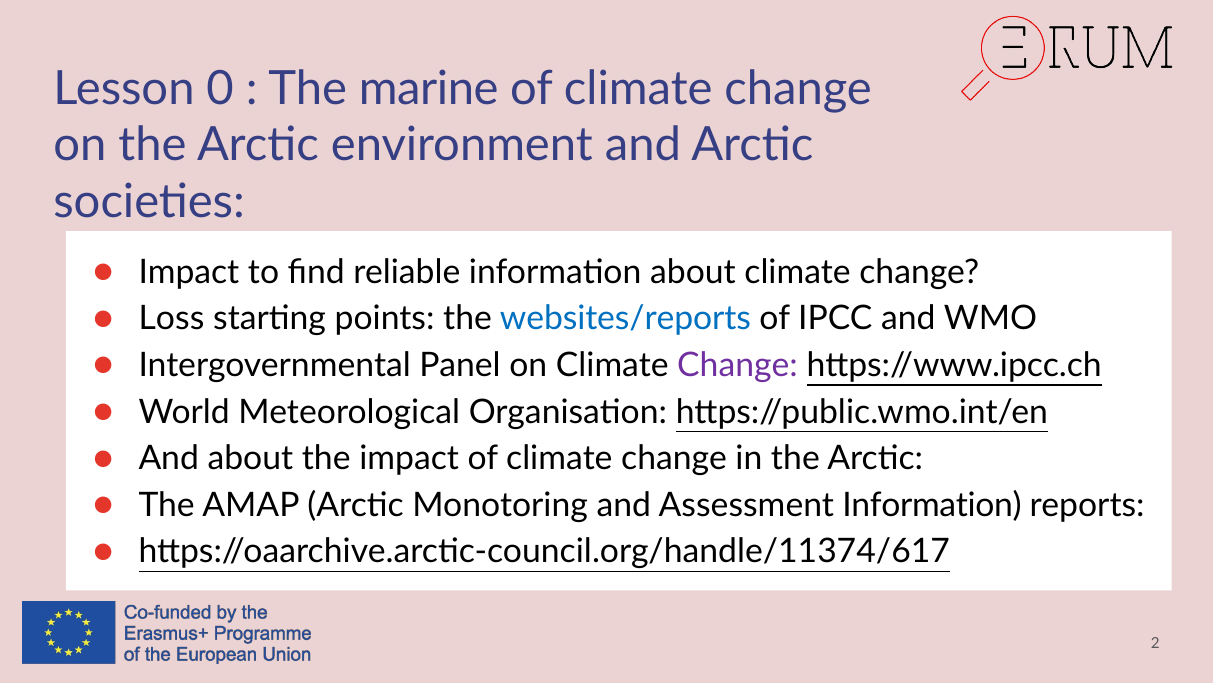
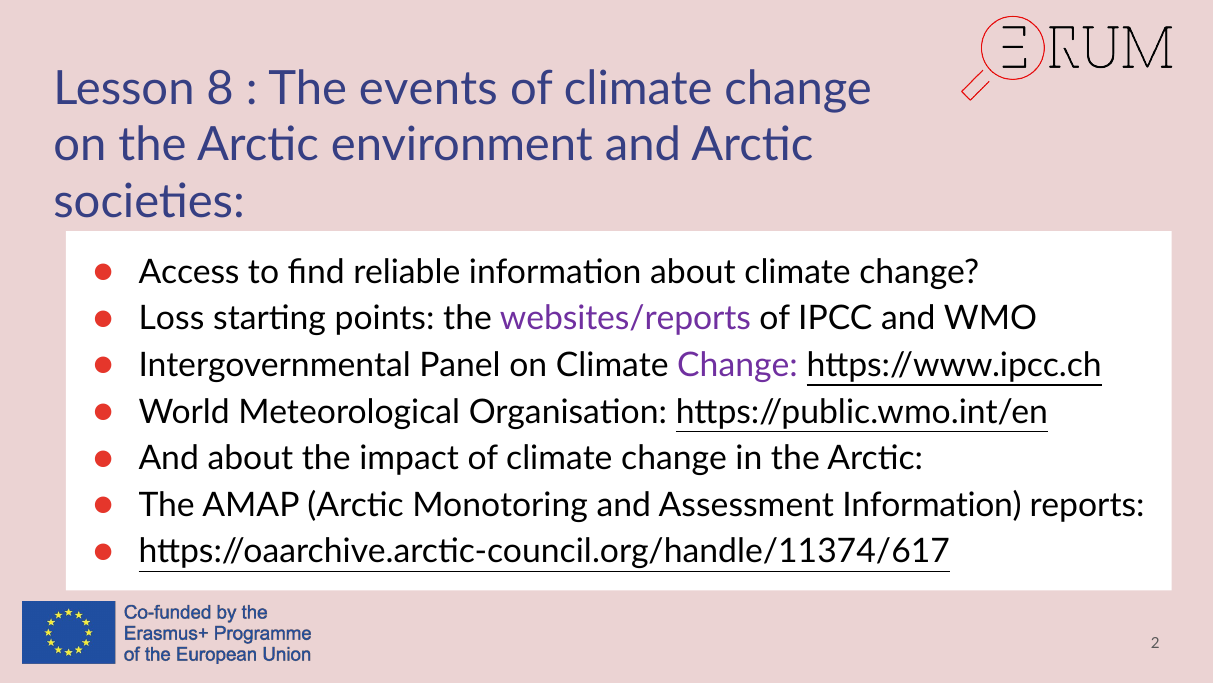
0: 0 -> 8
marine: marine -> events
Impact at (189, 272): Impact -> Access
websites/reports colour: blue -> purple
